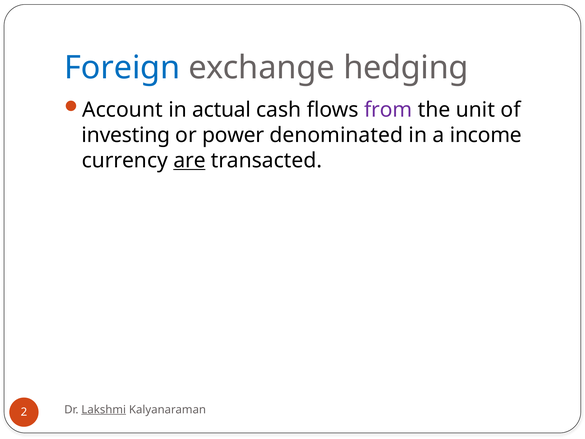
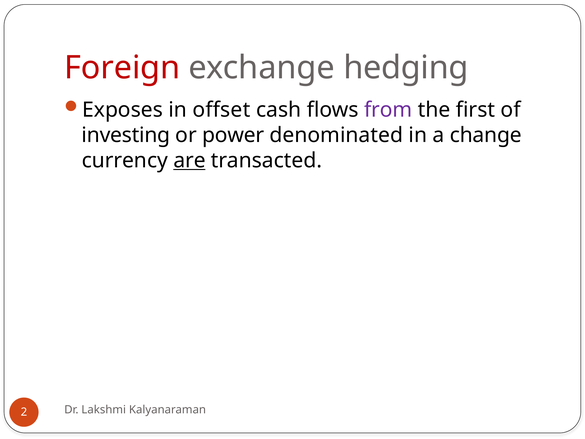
Foreign colour: blue -> red
Account: Account -> Exposes
actual: actual -> offset
unit: unit -> first
income: income -> change
Lakshmi underline: present -> none
